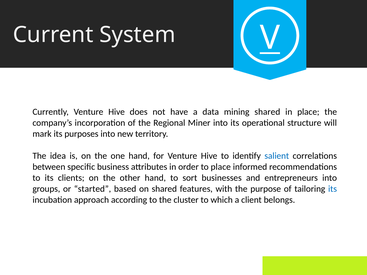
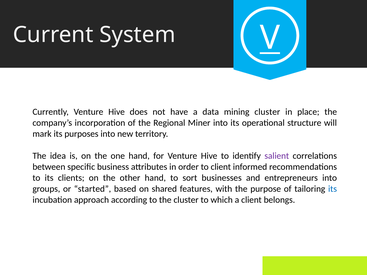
mining shared: shared -> cluster
salient colour: blue -> purple
to place: place -> client
